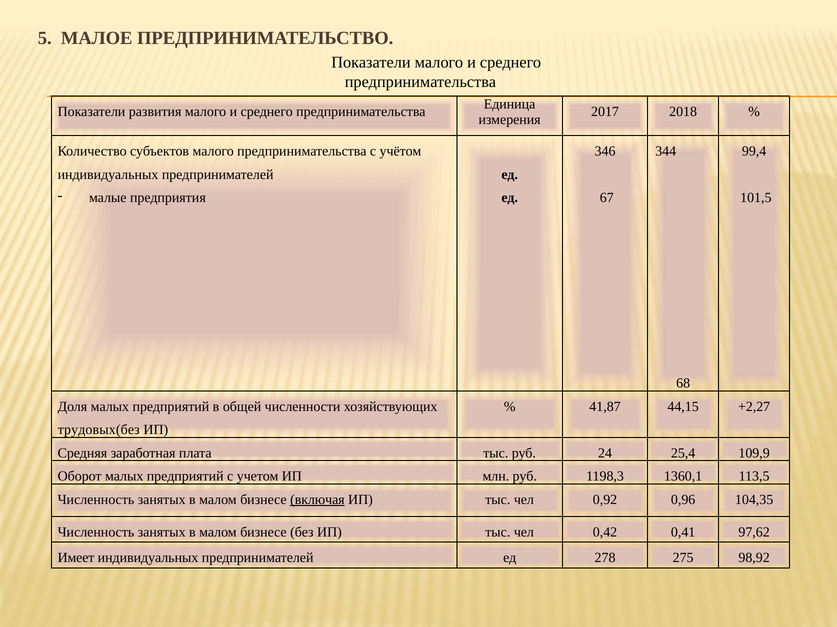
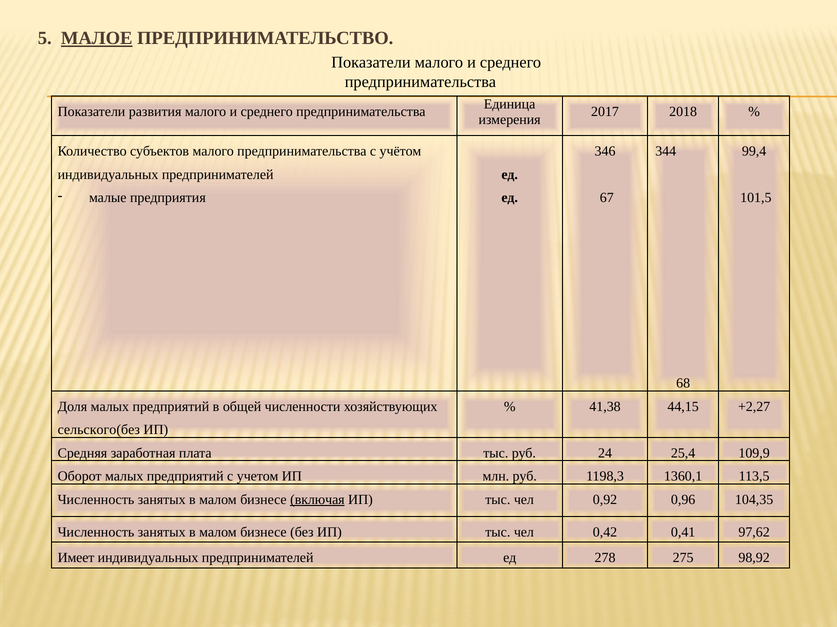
МАЛОЕ underline: none -> present
41,87: 41,87 -> 41,38
трудовых(без: трудовых(без -> сельского(без
